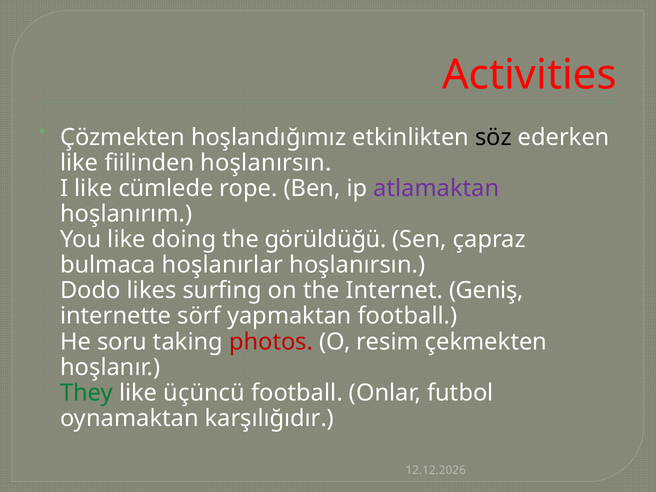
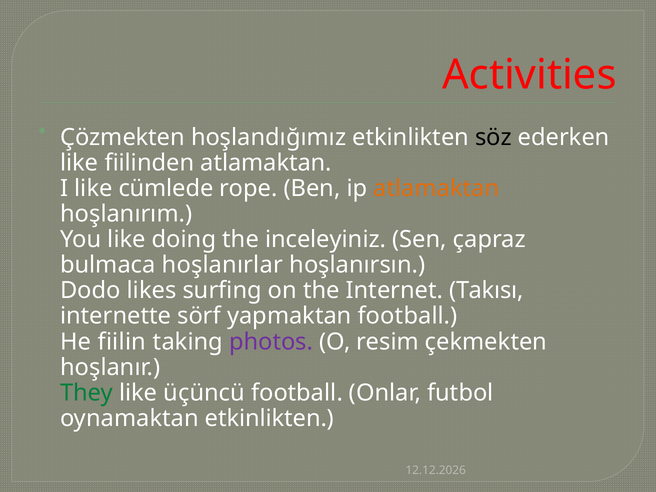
fiilinden hoşlanırsın: hoşlanırsın -> atlamaktan
atlamaktan at (436, 188) colour: purple -> orange
görüldüğü: görüldüğü -> inceleyiniz
Geniş: Geniş -> Takısı
soru: soru -> fiilin
photos colour: red -> purple
oynamaktan karşılığıdır: karşılığıdır -> etkinlikten
